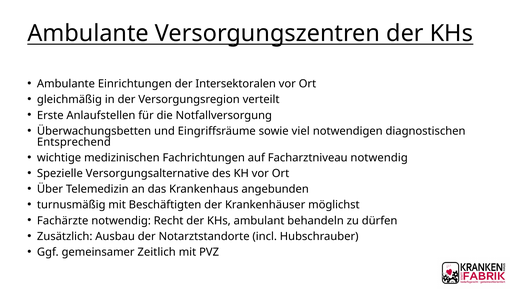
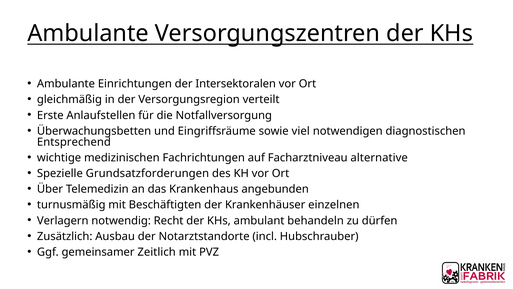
Facharztniveau notwendig: notwendig -> alternative
Versorgungsalternative: Versorgungsalternative -> Grundsatzforderungen
möglichst: möglichst -> einzelnen
Fachärzte: Fachärzte -> Verlagern
